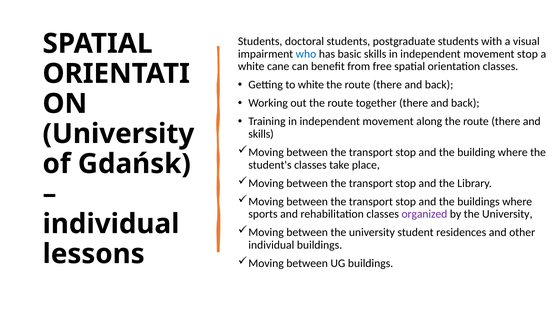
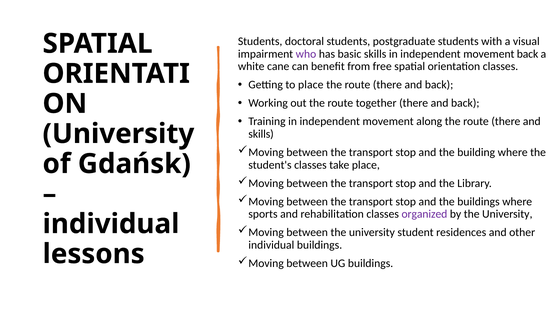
who colour: blue -> purple
movement stop: stop -> back
to white: white -> place
